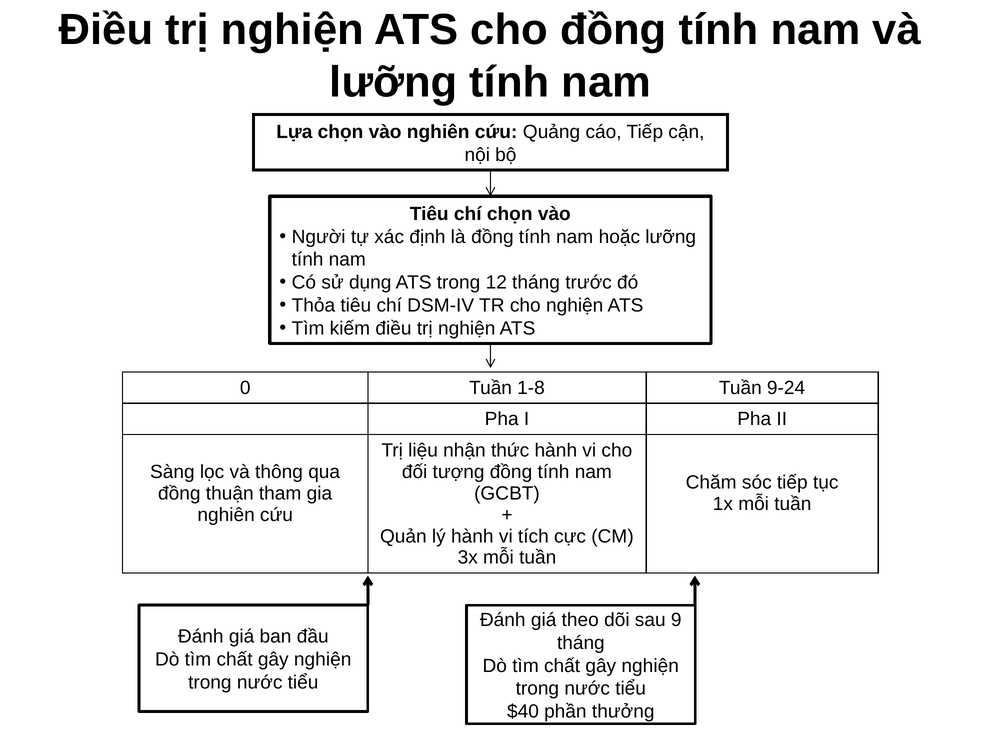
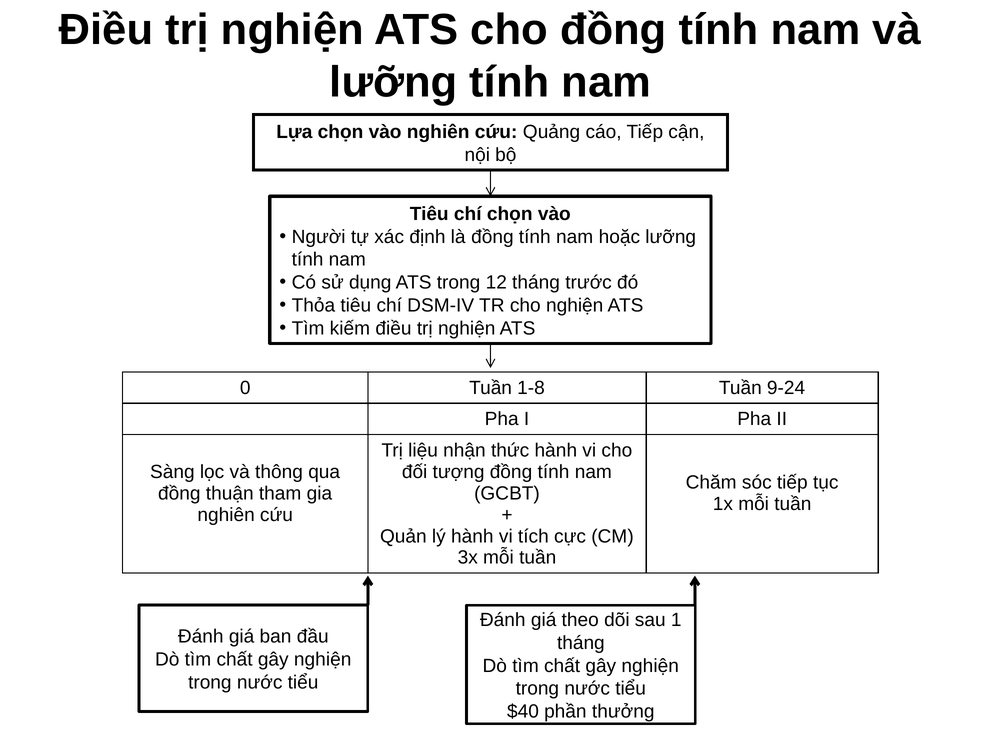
9: 9 -> 1
